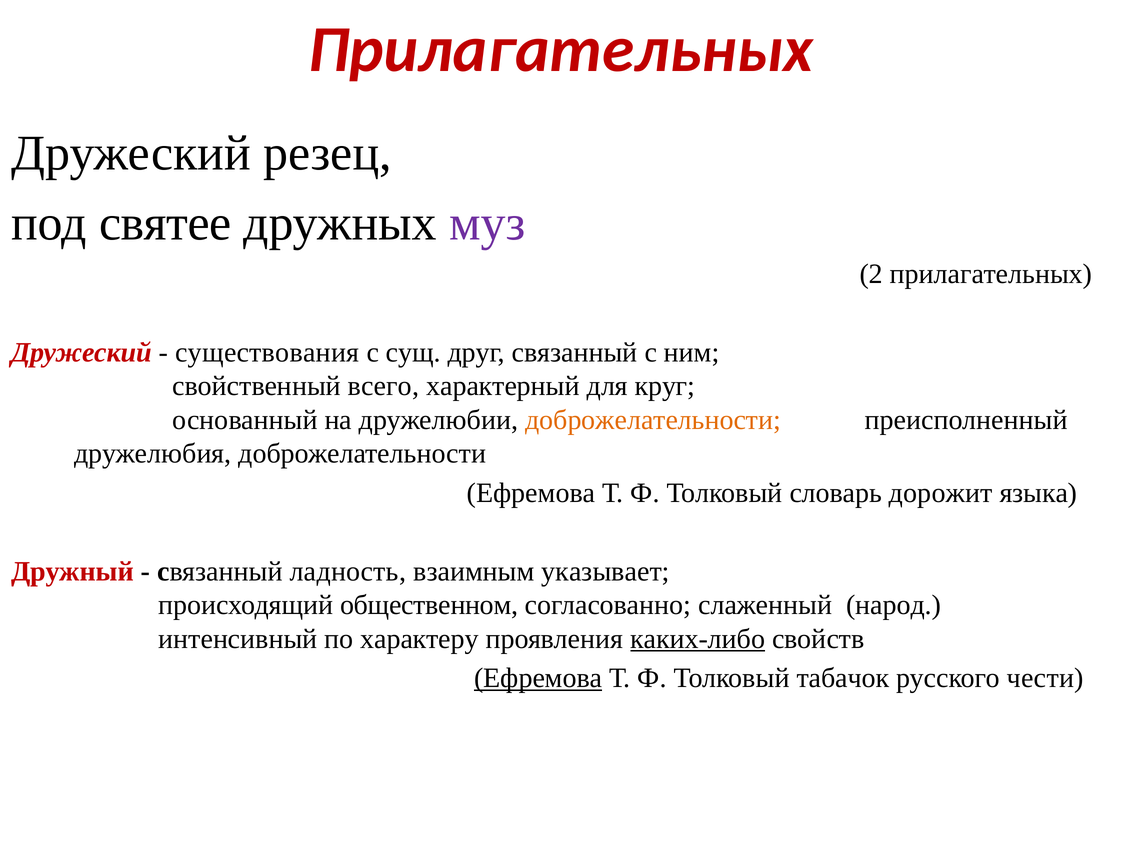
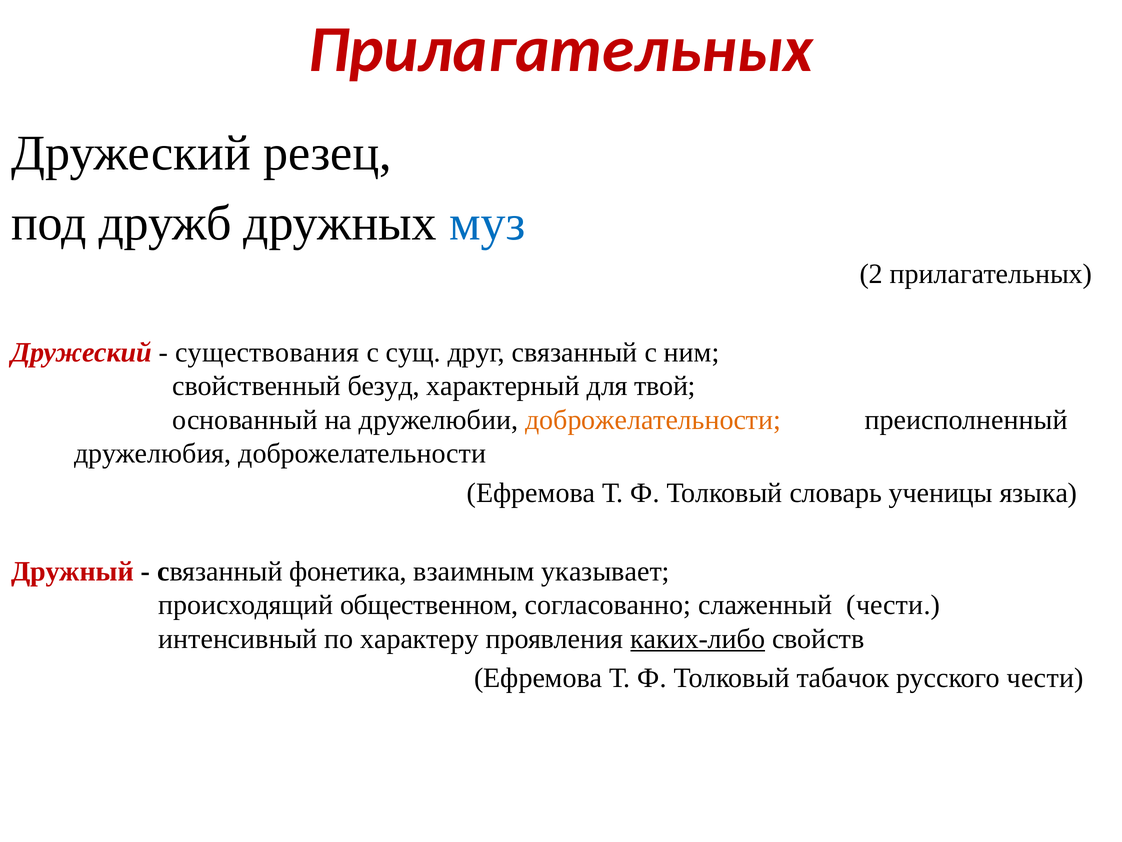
святее: святее -> дружб
муз colour: purple -> blue
всего: всего -> безуд
круг: круг -> твой
дорожит: дорожит -> ученицы
ладность: ладность -> фонетика
слаженный народ: народ -> чести
Ефремова at (538, 678) underline: present -> none
